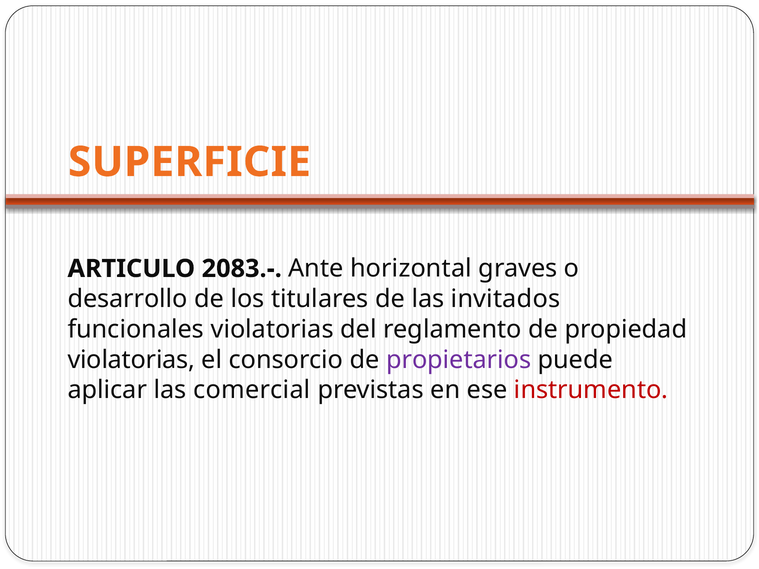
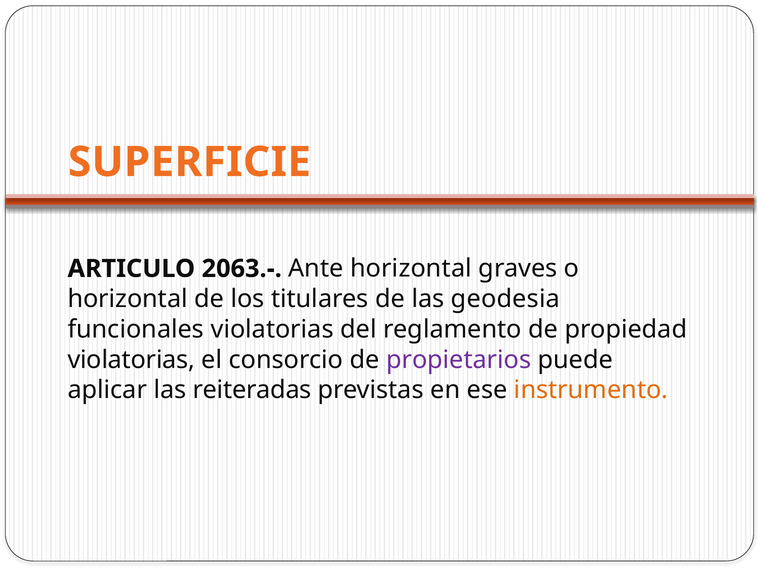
2083.-: 2083.- -> 2063.-
desarrollo at (128, 299): desarrollo -> horizontal
invitados: invitados -> geodesia
comercial: comercial -> reiteradas
instrumento colour: red -> orange
